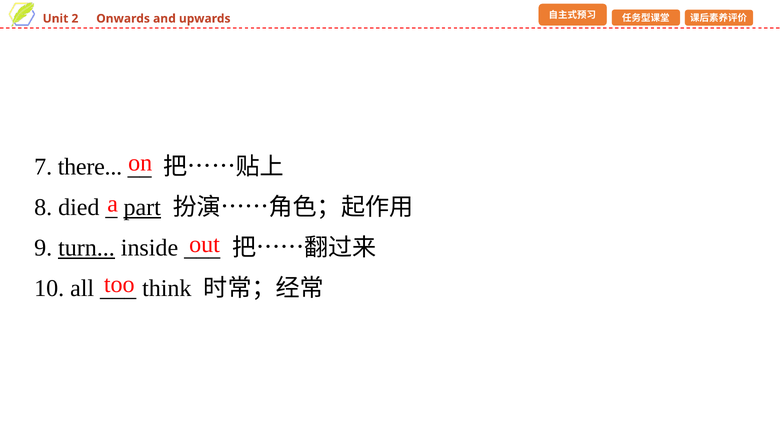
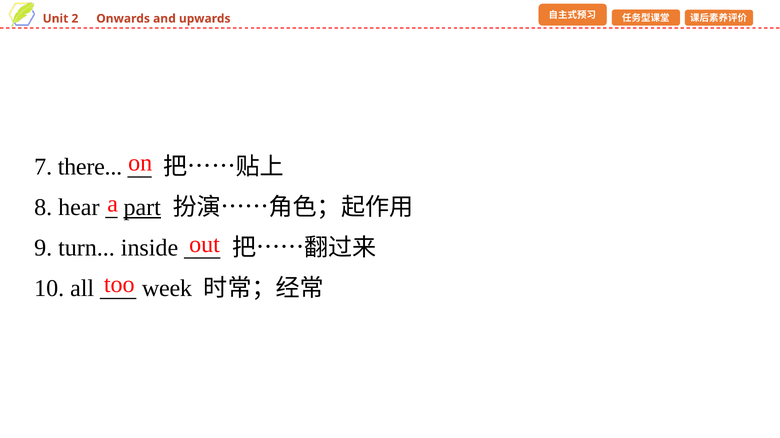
died: died -> hear
turn underline: present -> none
think: think -> week
